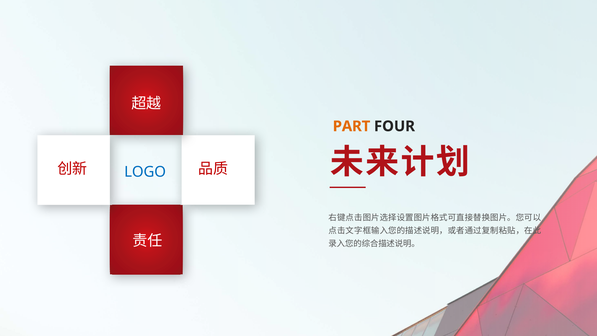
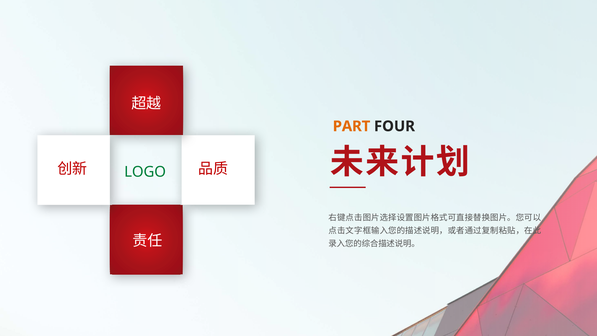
LOGO colour: blue -> green
